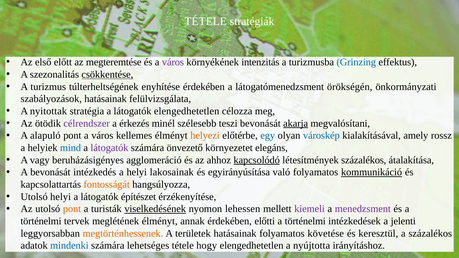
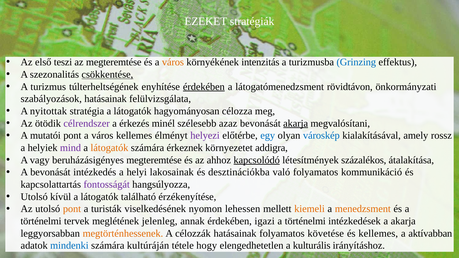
TÉTELE at (206, 21): TÉTELE -> EZEKET
előtt: előtt -> teszi
város at (173, 62) colour: purple -> orange
érdekében at (204, 87) underline: none -> present
örökségén: örökségén -> rövidtávon
látogatók elengedhetetlen: elengedhetetlen -> hagyományosan
teszi: teszi -> azaz
alapuló: alapuló -> mutatói
helyezi colour: orange -> purple
mind colour: blue -> purple
látogatók at (109, 148) colour: purple -> orange
önvezető: önvezető -> érkeznek
elegáns: elegáns -> addigra
beruházásigényes agglomeráció: agglomeráció -> megteremtése
egyirányúsítása: egyirányúsítása -> desztinációkba
kommunikáció underline: present -> none
fontosságát colour: orange -> purple
Utolsó helyi: helyi -> kívül
építészet: építészet -> található
viselkedésének underline: present -> none
kiemeli colour: purple -> orange
menedzsment colour: purple -> orange
meglétének élményt: élményt -> jelenleg
előtti: előtti -> igazi
a jelenti: jelenti -> akarja
területek: területek -> célozzák
és keresztül: keresztül -> kellemes
a százalékos: százalékos -> aktívabban
lehetséges: lehetséges -> kultúráján
nyújtotta: nyújtotta -> kulturális
